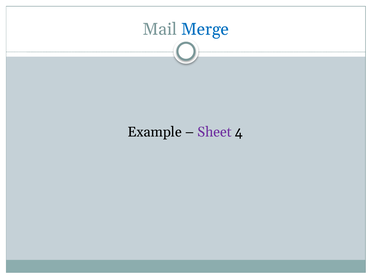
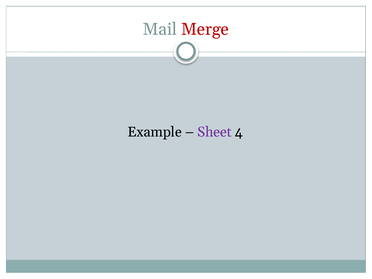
Merge colour: blue -> red
